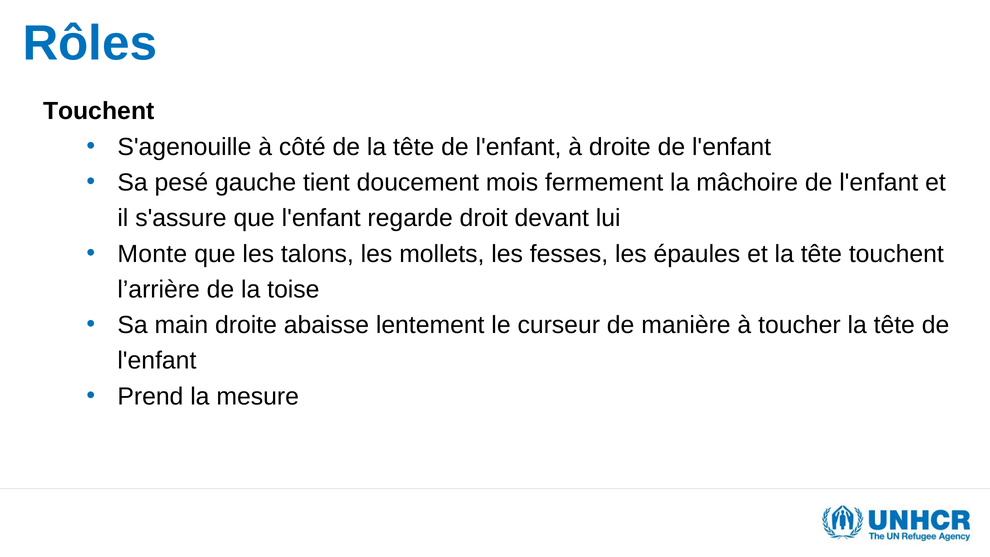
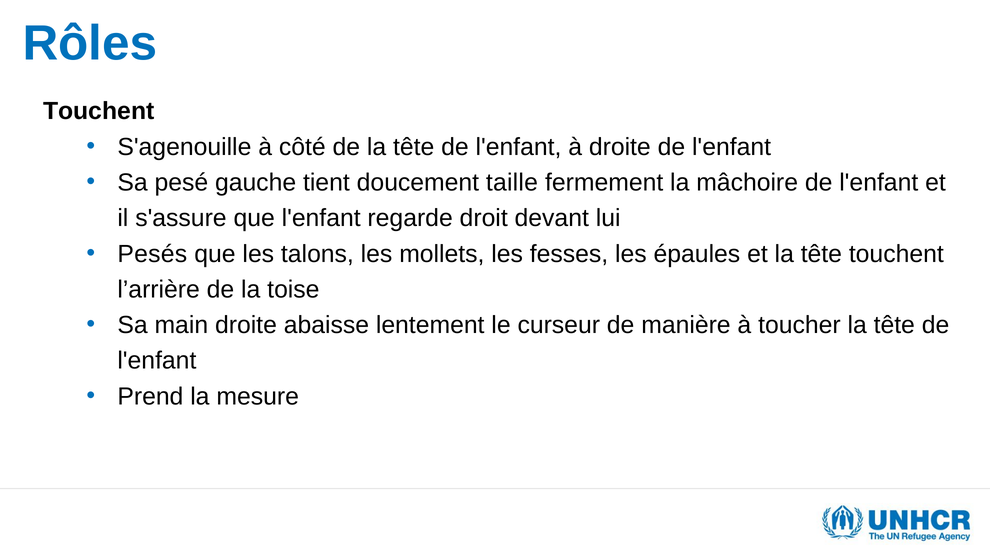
mois: mois -> taille
Monte: Monte -> Pesés
